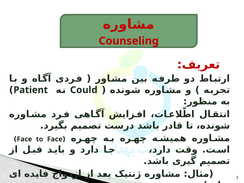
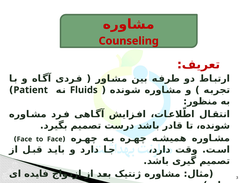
Could: Could -> Fluids
